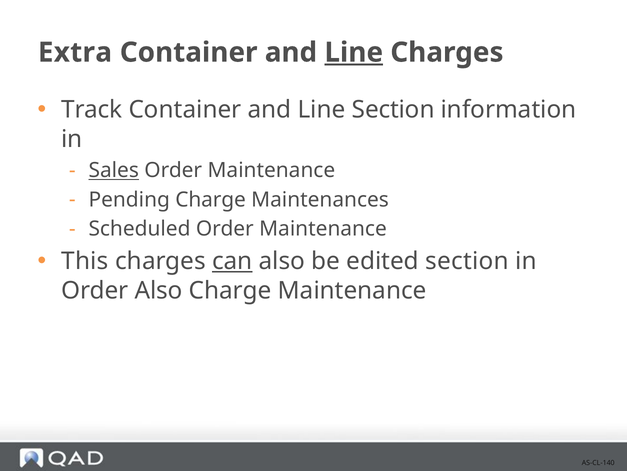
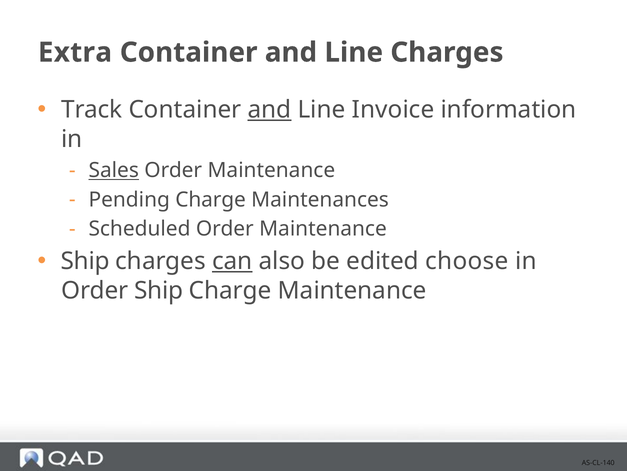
Line at (354, 52) underline: present -> none
and at (269, 110) underline: none -> present
Line Section: Section -> Invoice
This at (85, 261): This -> Ship
edited section: section -> choose
Order Also: Also -> Ship
